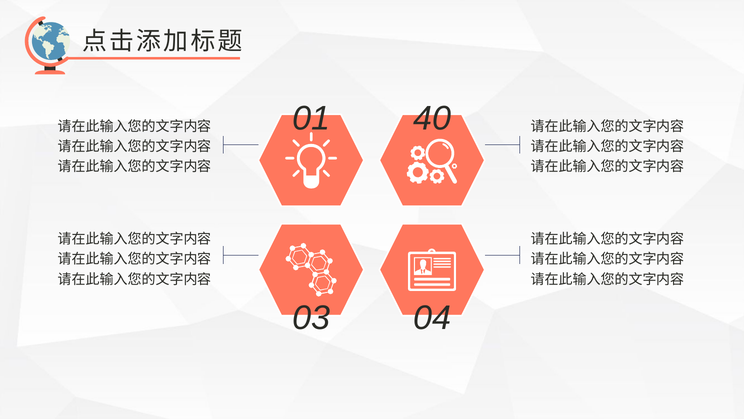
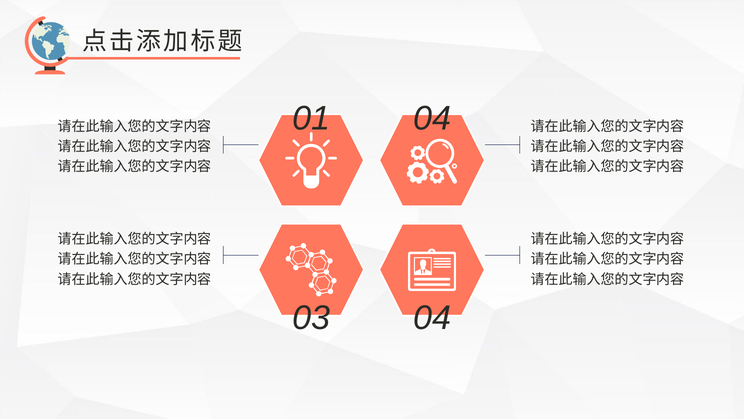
01 40: 40 -> 04
